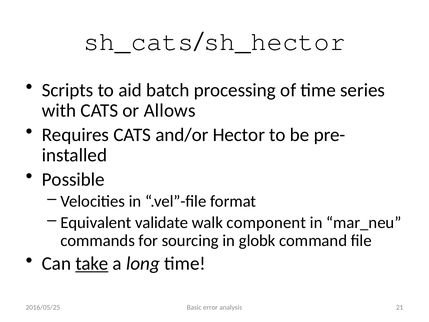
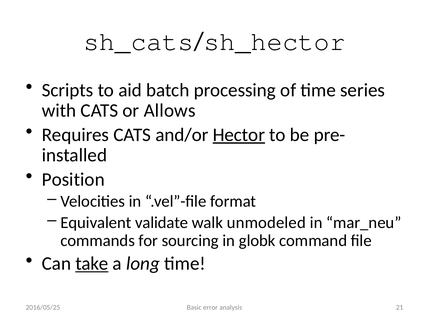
Hector underline: none -> present
Possible: Possible -> Position
component: component -> unmodeled
